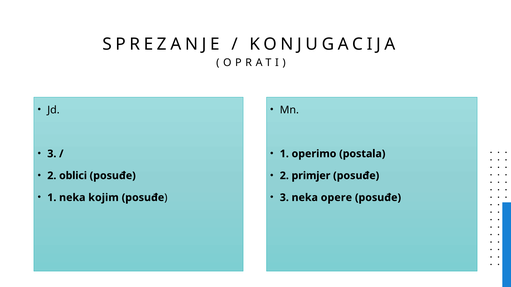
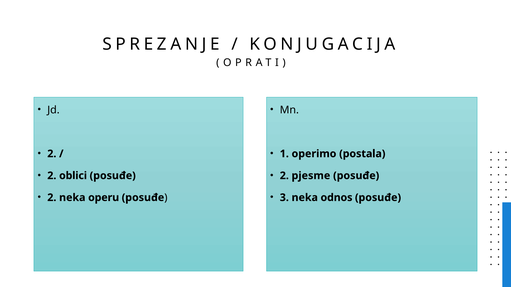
3 at (52, 154): 3 -> 2
primjer: primjer -> pjesme
1 at (52, 198): 1 -> 2
kojim: kojim -> operu
opere: opere -> odnos
